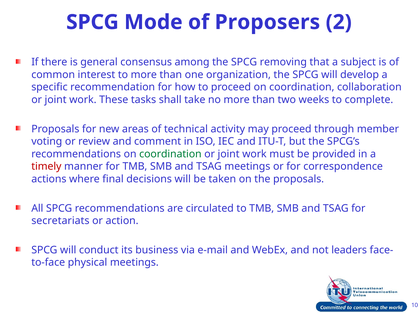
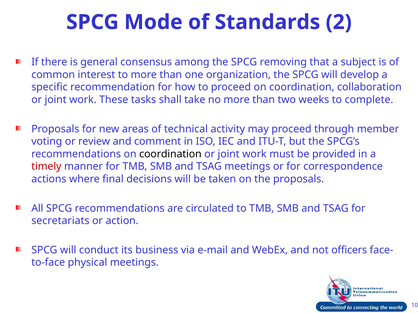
Proposers: Proposers -> Standards
coordination at (170, 154) colour: green -> black
leaders: leaders -> officers
